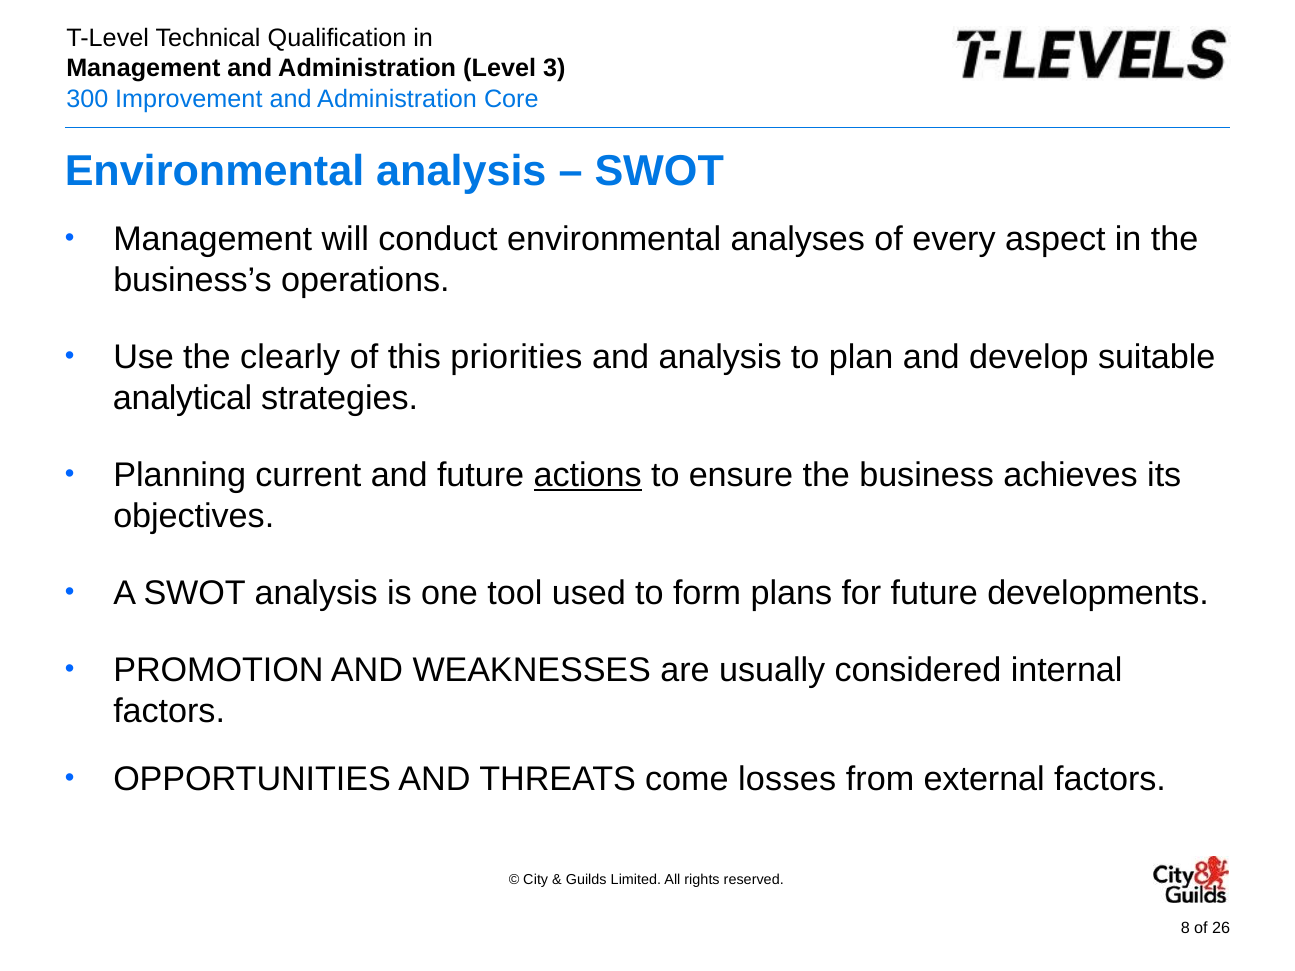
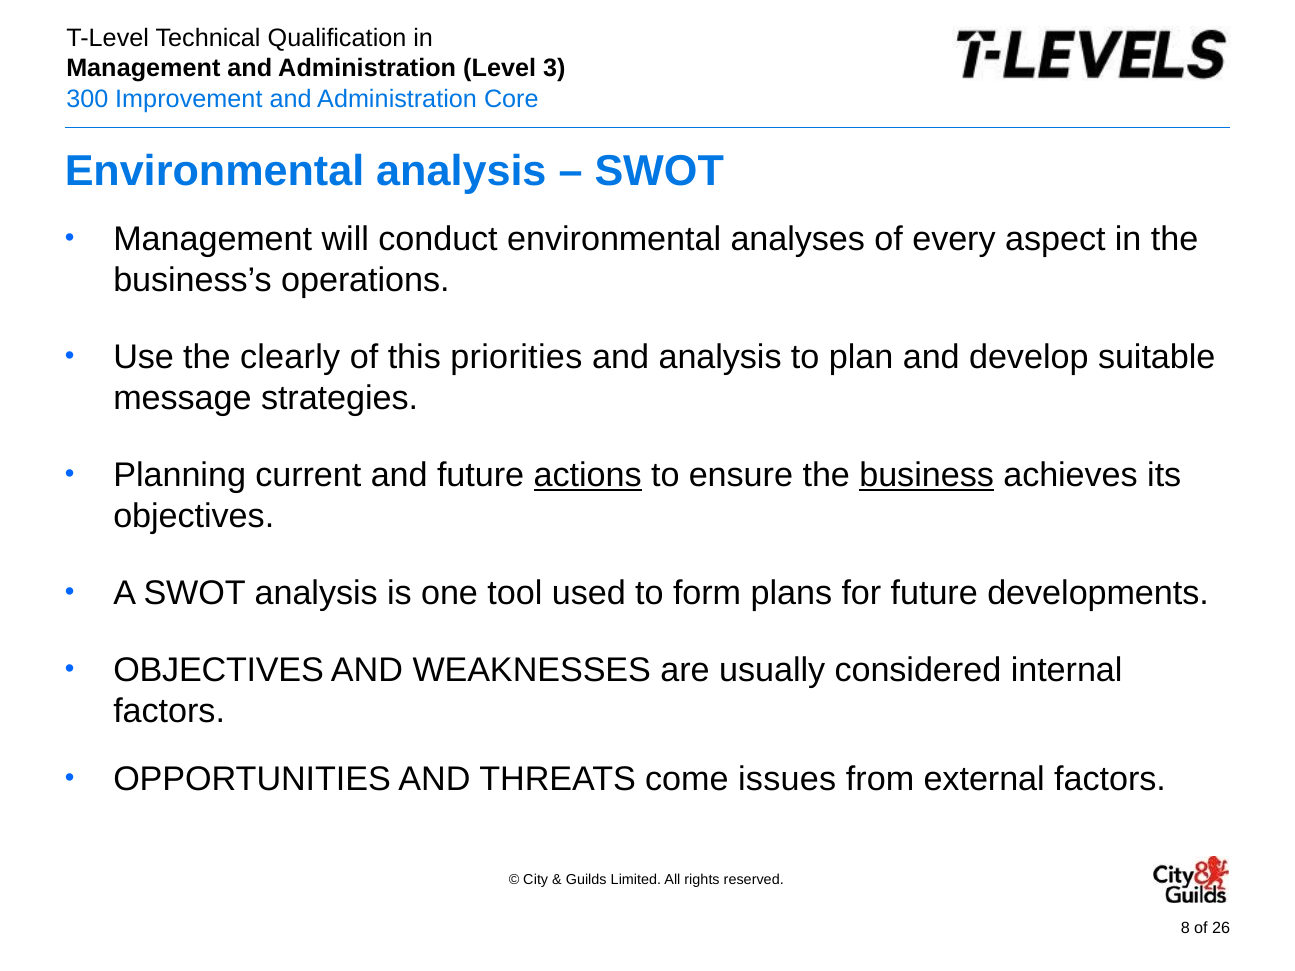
analytical: analytical -> message
business underline: none -> present
PROMOTION at (218, 670): PROMOTION -> OBJECTIVES
losses: losses -> issues
